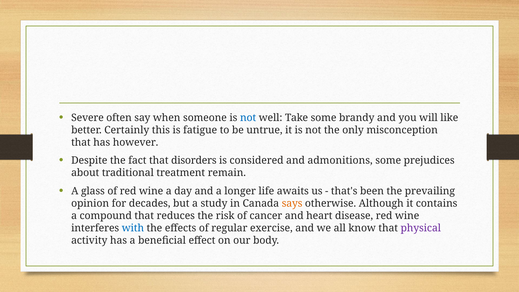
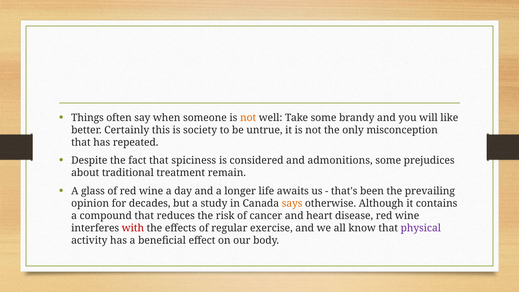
Severe: Severe -> Things
not at (248, 118) colour: blue -> orange
fatigue: fatigue -> society
however: however -> repeated
disorders: disorders -> spiciness
with colour: blue -> red
